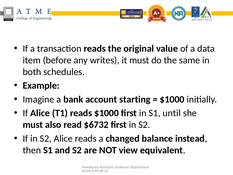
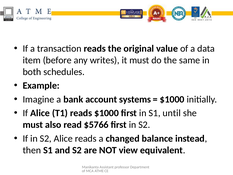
starting: starting -> systems
$6732: $6732 -> $5766
